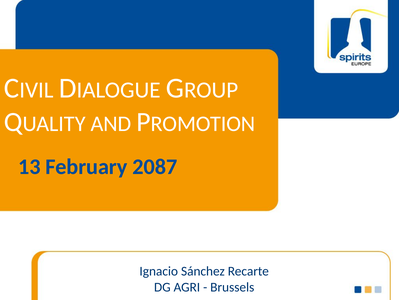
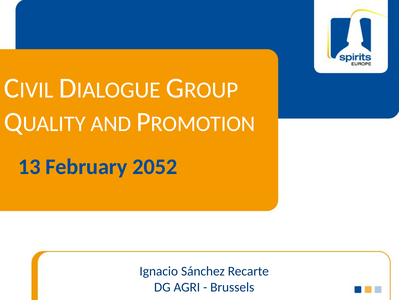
2087: 2087 -> 2052
